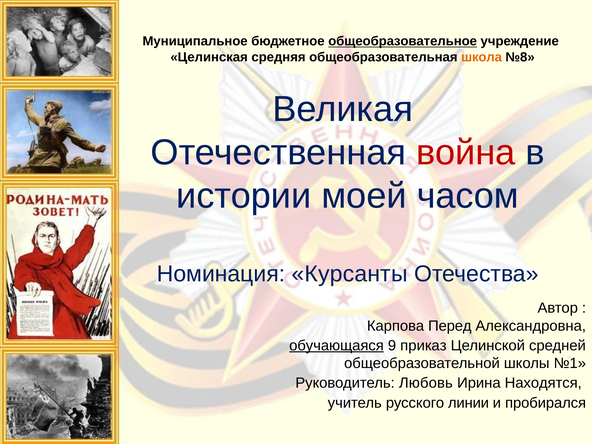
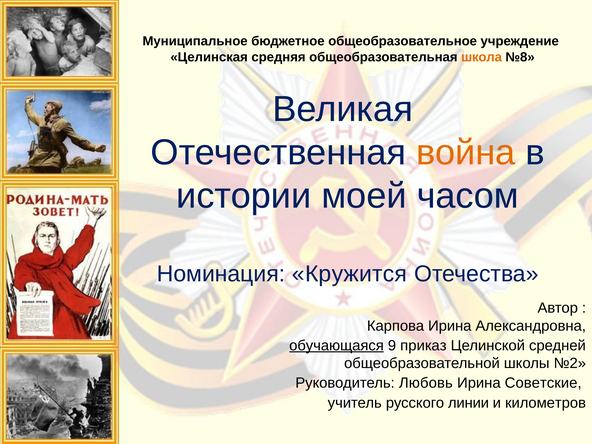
общеобразовательное underline: present -> none
война colour: red -> orange
Курсанты: Курсанты -> Кружится
Карпова Перед: Перед -> Ирина
№1: №1 -> №2
Находятся: Находятся -> Советские
пробирался: пробирался -> километров
